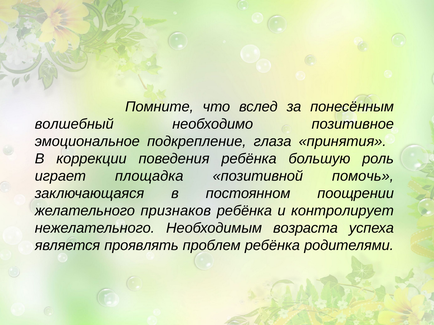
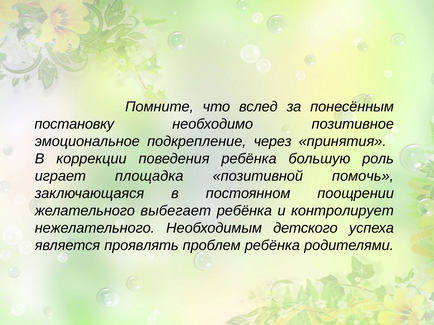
волшебный: волшебный -> постановку
глаза: глаза -> через
признаков: признаков -> выбегает
возраста: возраста -> детского
